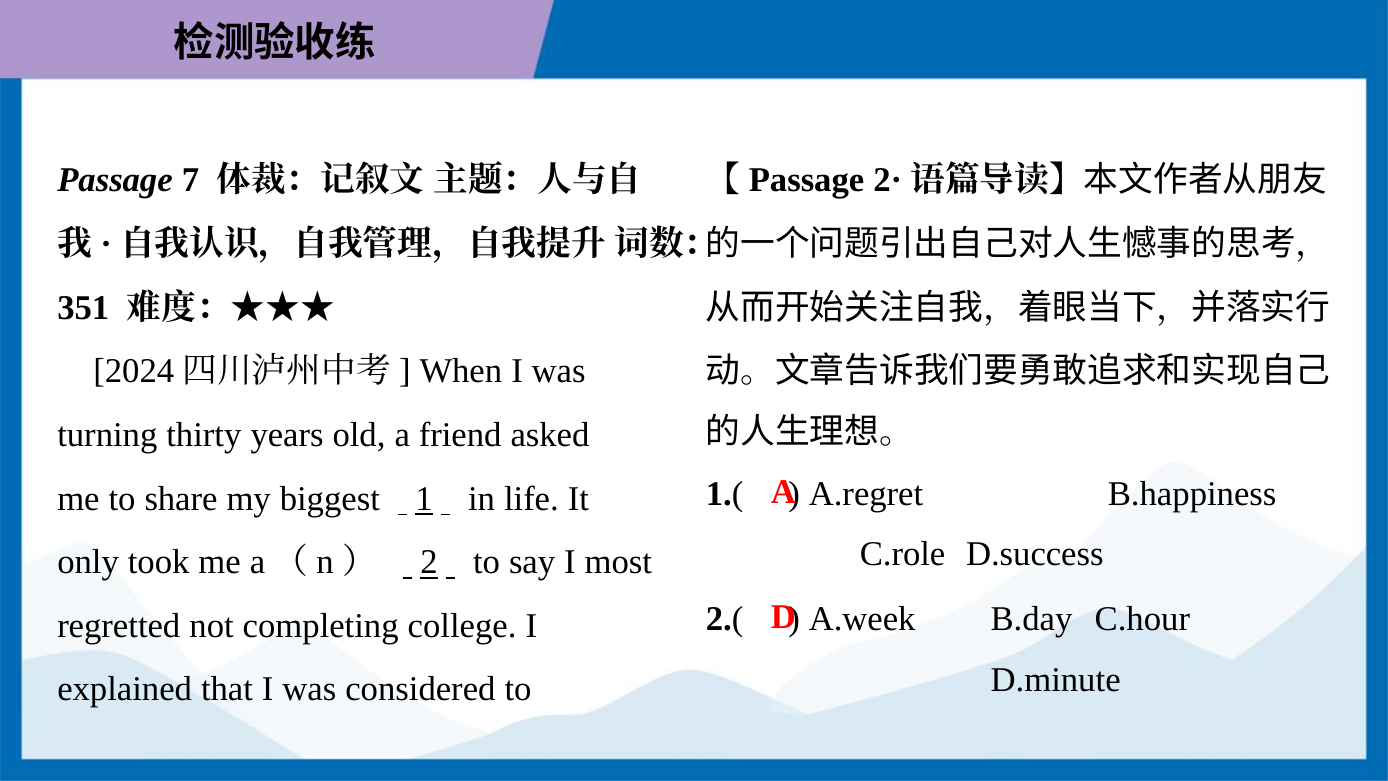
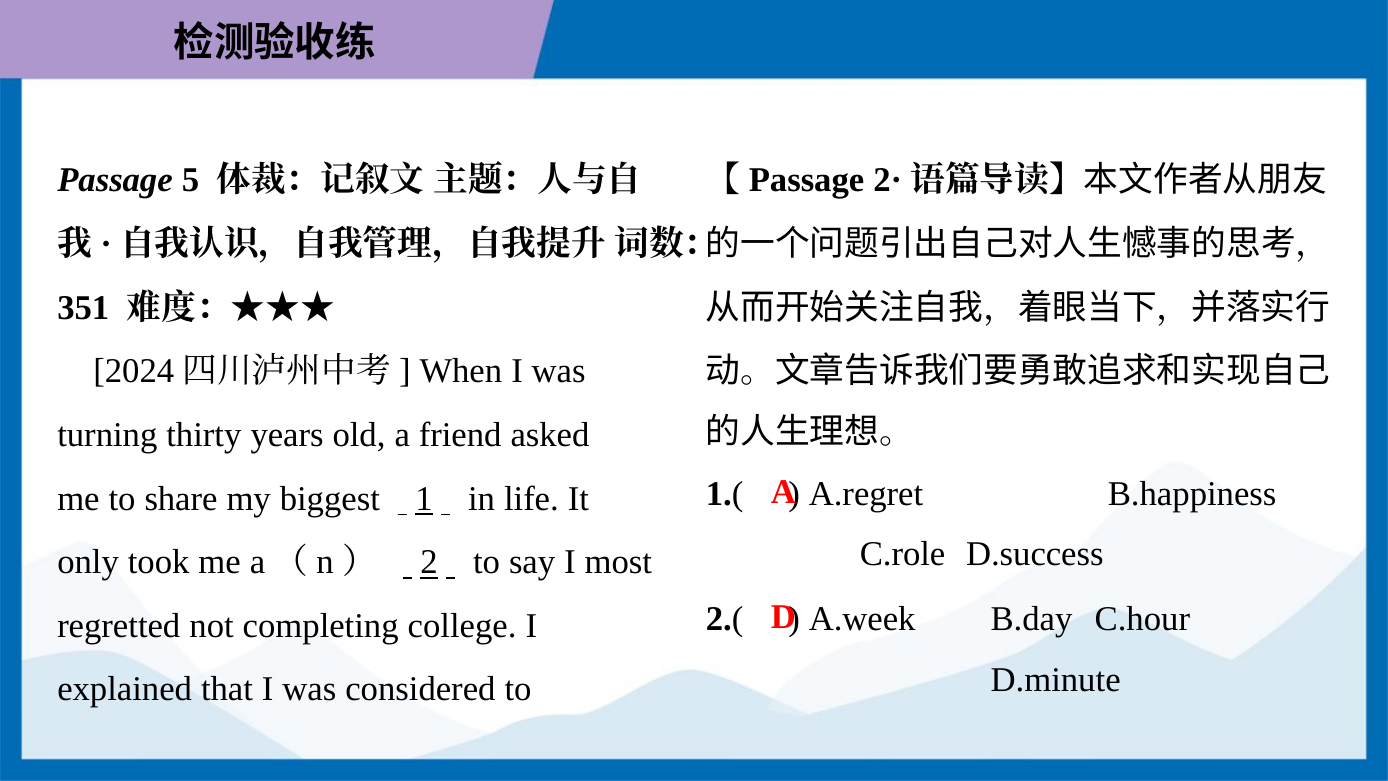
7: 7 -> 5
